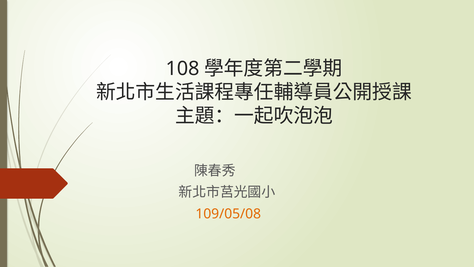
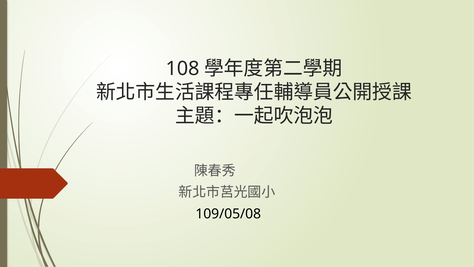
109/05/08 colour: orange -> black
